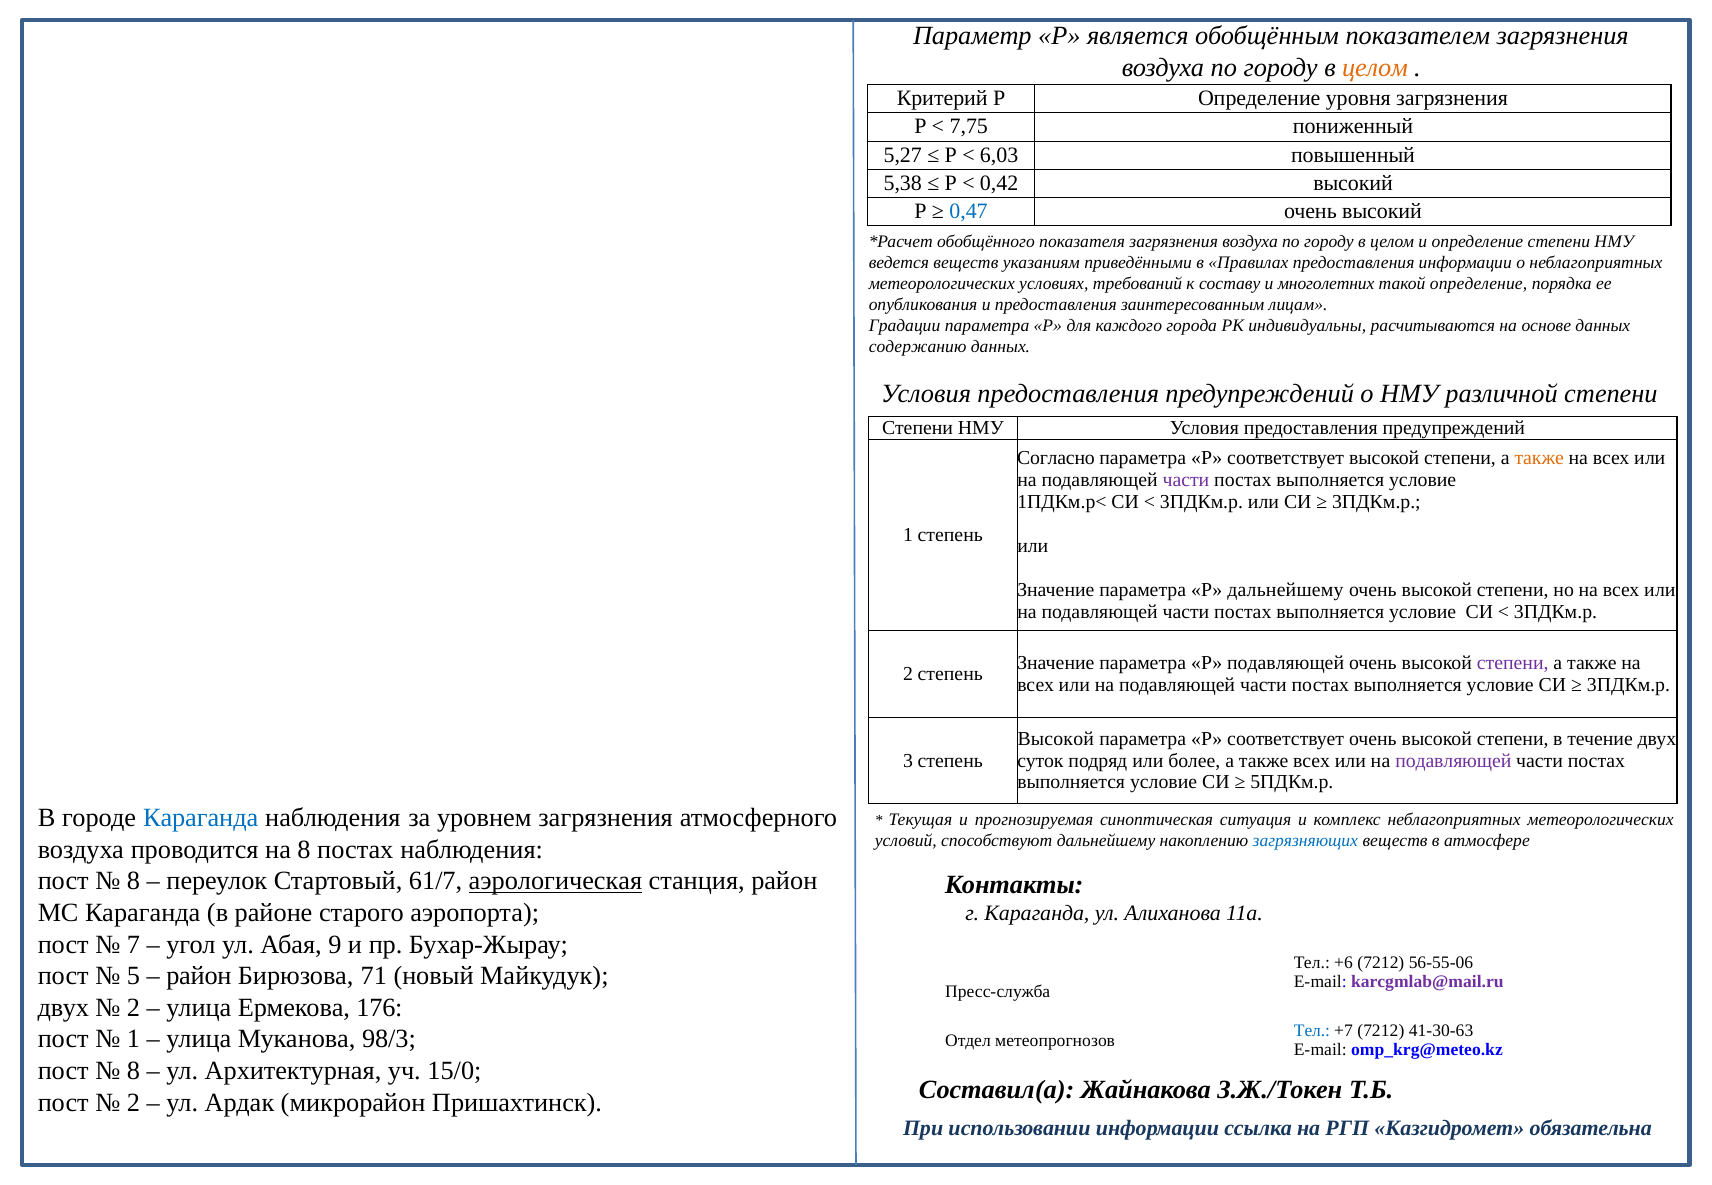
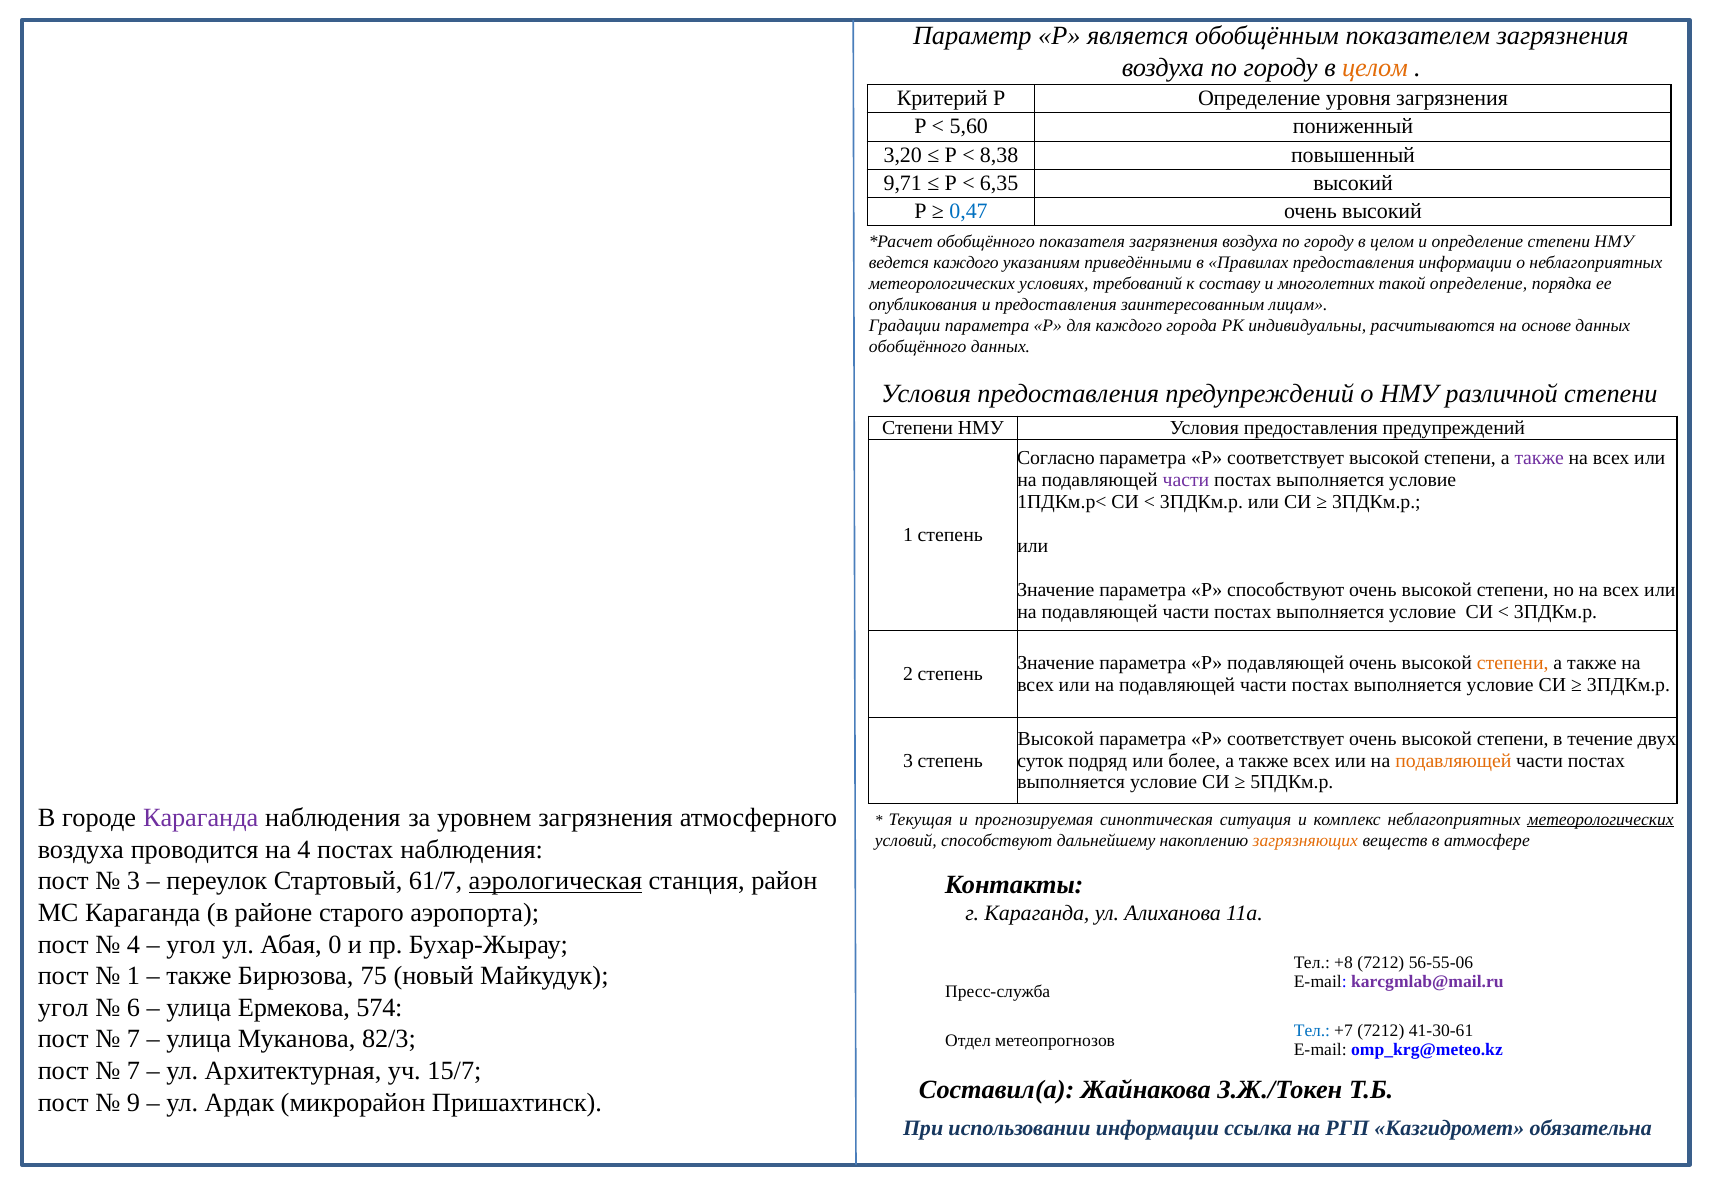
7,75: 7,75 -> 5,60
5,27: 5,27 -> 3,20
6,03: 6,03 -> 8,38
5,38: 5,38 -> 9,71
0,42: 0,42 -> 6,35
ведется веществ: веществ -> каждого
содержанию at (918, 347): содержанию -> обобщённого
также at (1539, 459) colour: orange -> purple
Р дальнейшему: дальнейшему -> способствуют
степени at (1513, 663) colour: purple -> orange
подавляющей at (1453, 761) colour: purple -> orange
Караганда at (201, 818) colour: blue -> purple
метеорологических at (1600, 819) underline: none -> present
загрязняющих colour: blue -> orange
на 8: 8 -> 4
8 at (133, 881): 8 -> 3
7 at (133, 945): 7 -> 4
9: 9 -> 0
+6: +6 -> +8
5 at (133, 976): 5 -> 1
район at (199, 976): район -> также
71: 71 -> 75
двух at (63, 1008): двух -> угол
2 at (133, 1008): 2 -> 6
176: 176 -> 574
41-30-63: 41-30-63 -> 41-30-61
1 at (133, 1039): 1 -> 7
98/3: 98/3 -> 82/3
8 at (133, 1071): 8 -> 7
15/0: 15/0 -> 15/7
2 at (133, 1103): 2 -> 9
